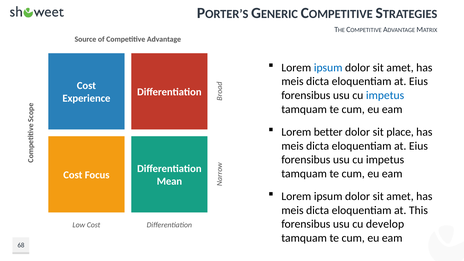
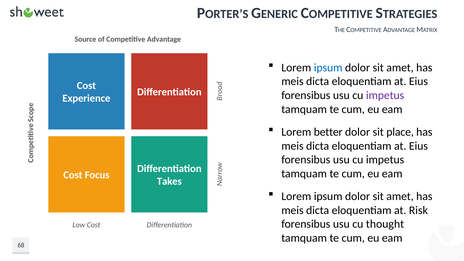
impetus at (385, 95) colour: blue -> purple
Mean: Mean -> Takes
This: This -> Risk
develop: develop -> thought
